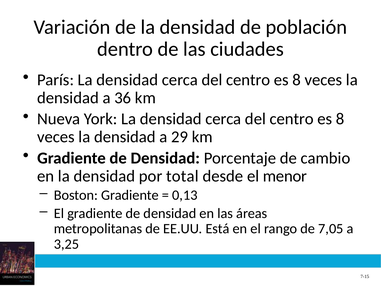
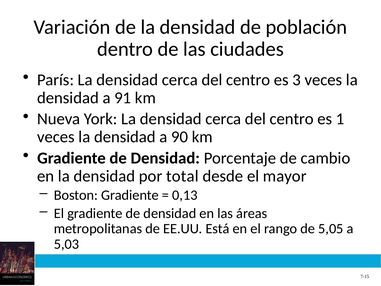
8 at (297, 80): 8 -> 3
36: 36 -> 91
8 at (340, 119): 8 -> 1
29: 29 -> 90
menor: menor -> mayor
7,05: 7,05 -> 5,05
3,25: 3,25 -> 5,03
